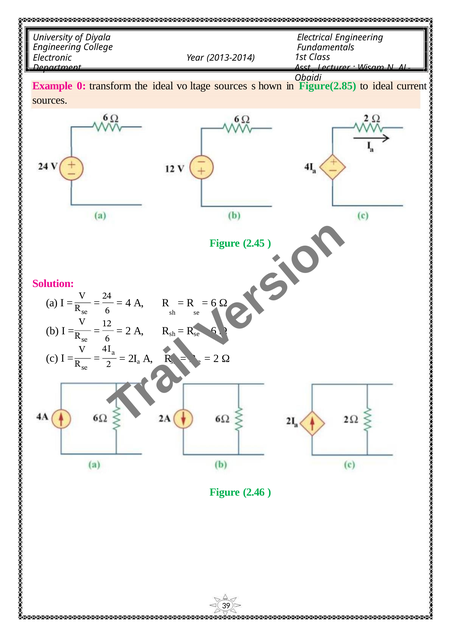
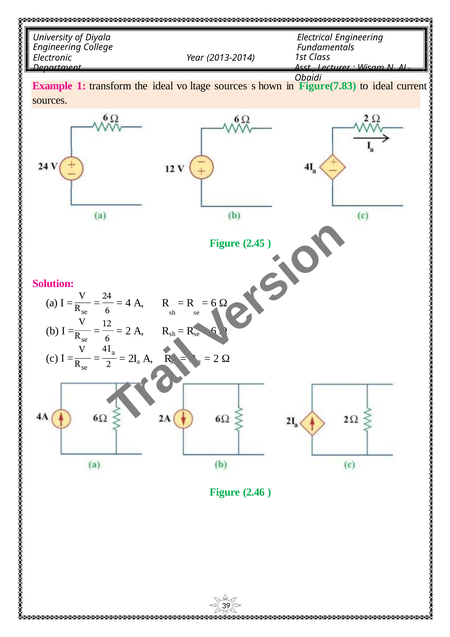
0: 0 -> 1
Figure(2.85: Figure(2.85 -> Figure(7.83
